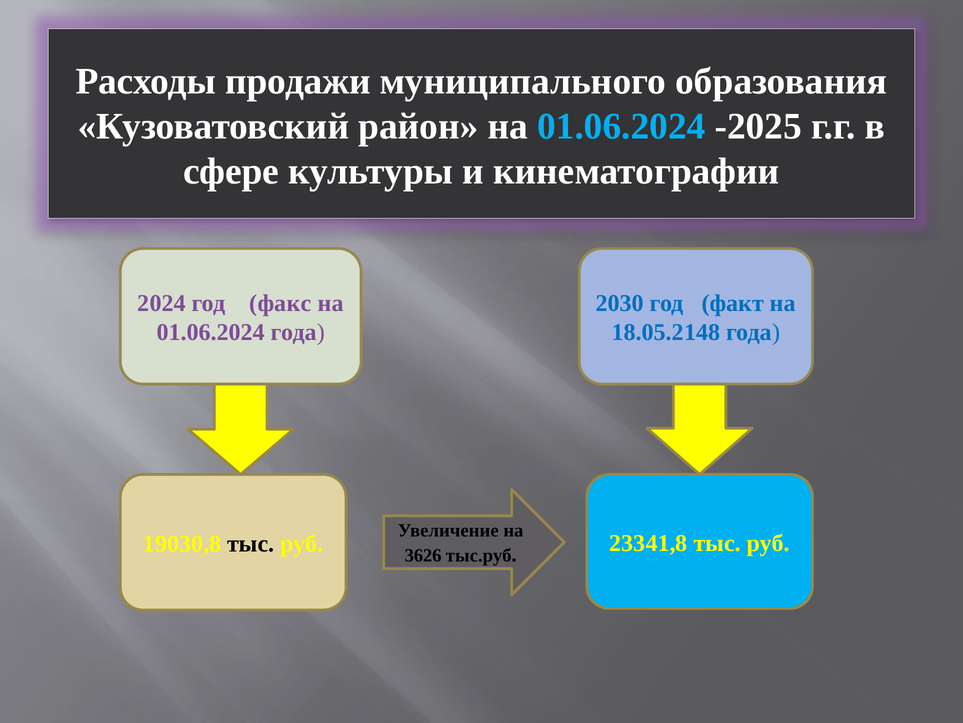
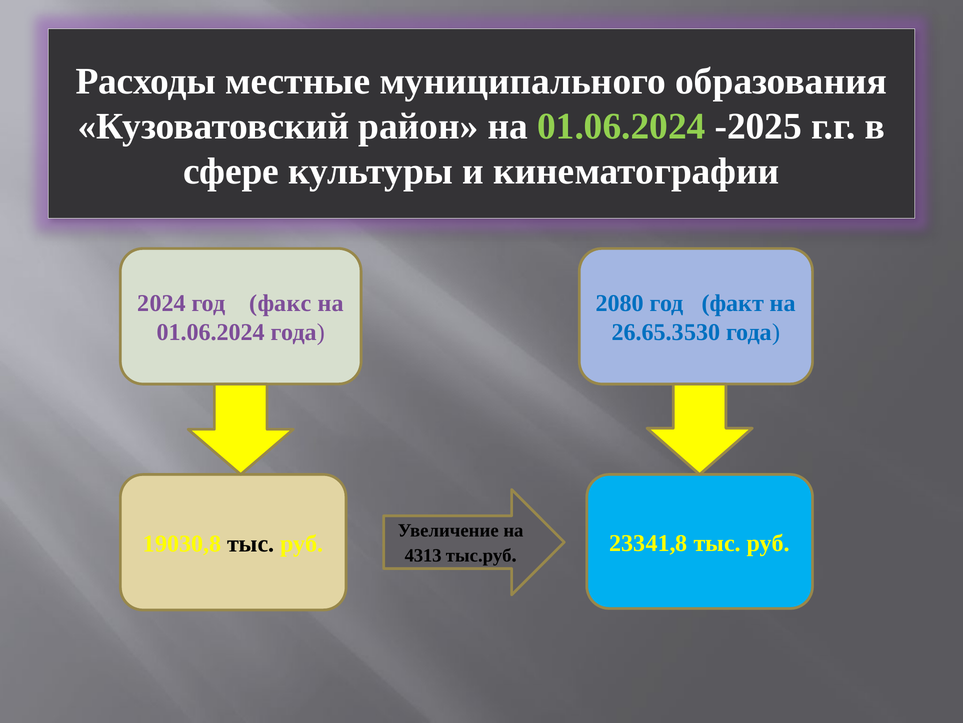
продажи: продажи -> местные
01.06.2024 at (621, 126) colour: light blue -> light green
2030: 2030 -> 2080
18.05.2148: 18.05.2148 -> 26.65.3530
3626: 3626 -> 4313
